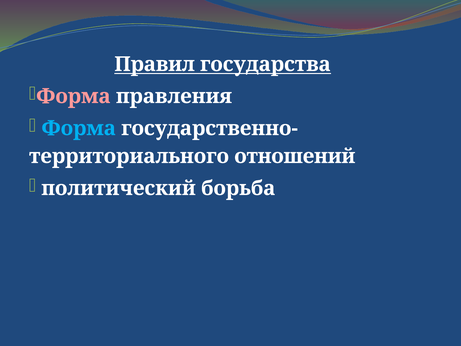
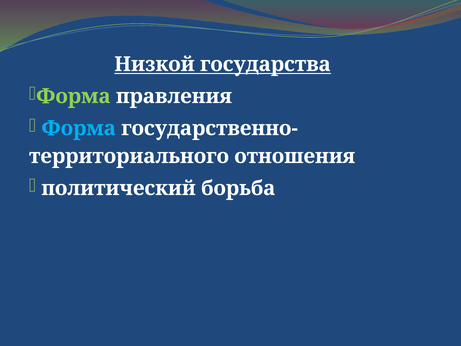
Правил: Правил -> Низкой
Форма at (73, 96) colour: pink -> light green
отношений: отношений -> отношения
